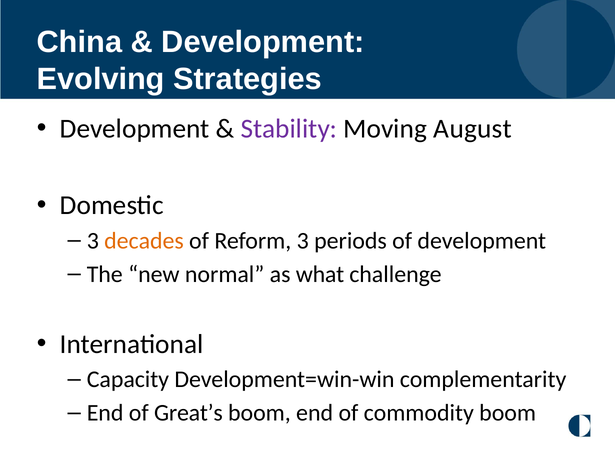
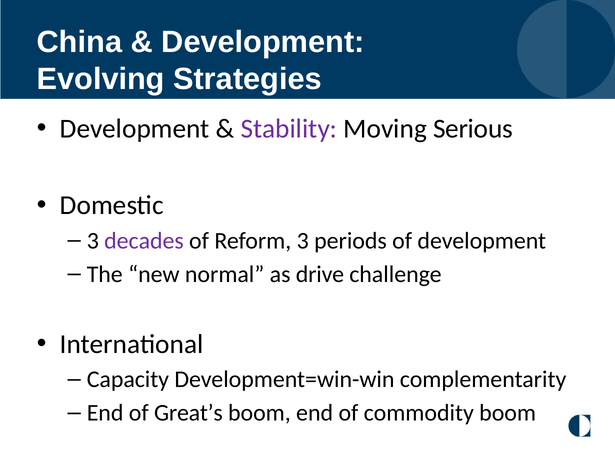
August: August -> Serious
decades colour: orange -> purple
what: what -> drive
